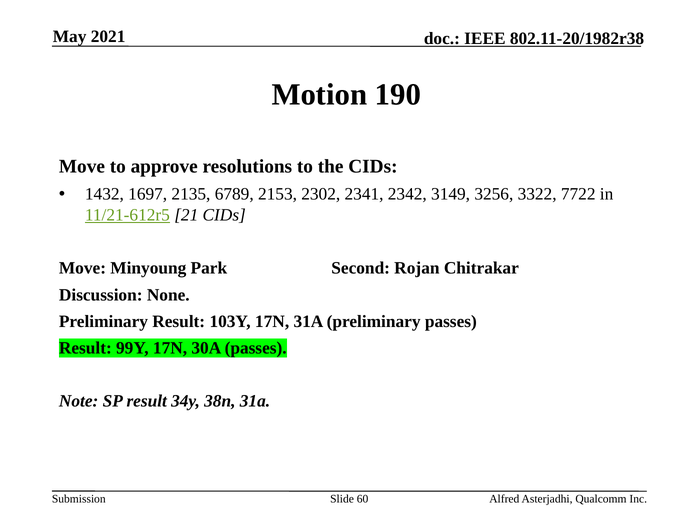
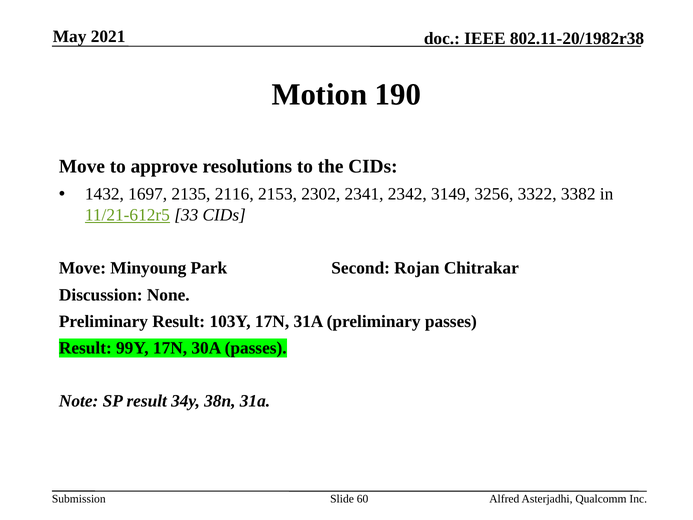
6789: 6789 -> 2116
7722: 7722 -> 3382
21: 21 -> 33
